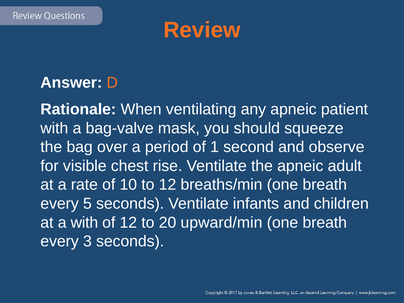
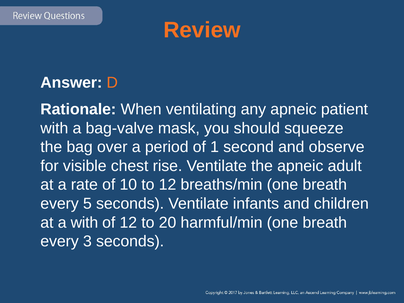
upward/min: upward/min -> harmful/min
